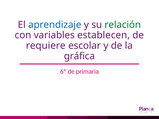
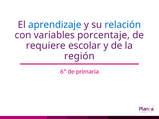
relación colour: green -> blue
establecen: establecen -> porcentaje
gráfica: gráfica -> región
